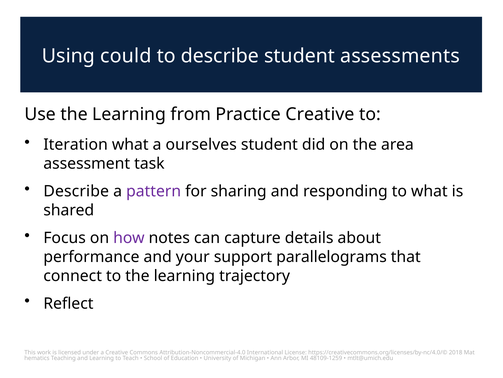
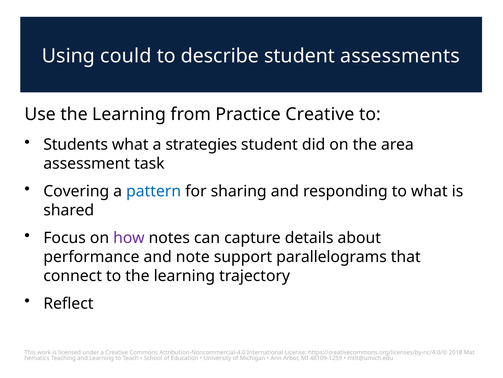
Iteration: Iteration -> Students
ourselves: ourselves -> strategies
Describe at (76, 191): Describe -> Covering
pattern colour: purple -> blue
your: your -> note
